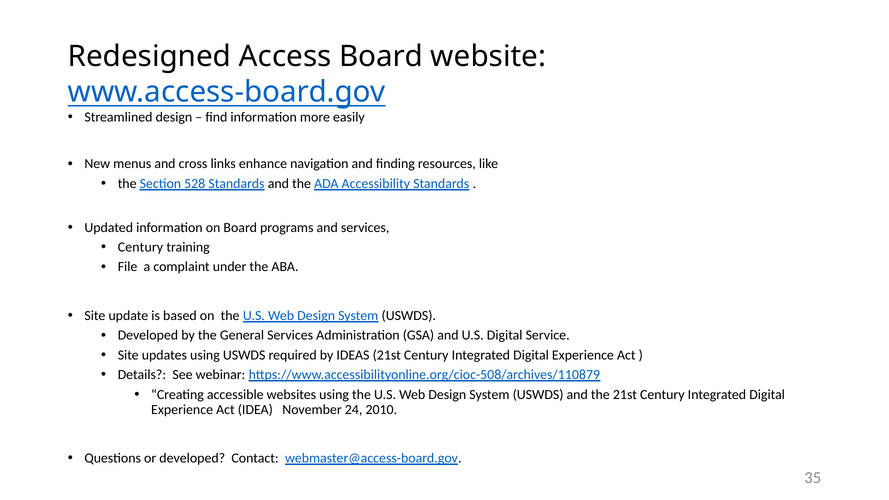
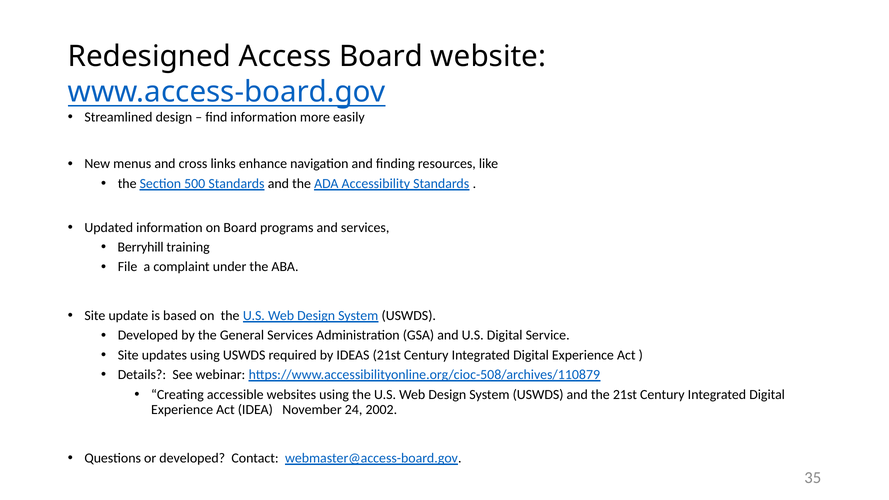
528: 528 -> 500
Century at (140, 247): Century -> Berryhill
2010: 2010 -> 2002
